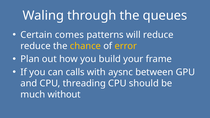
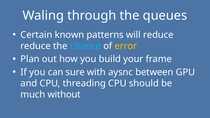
comes: comes -> known
chance colour: yellow -> light blue
calls: calls -> sure
